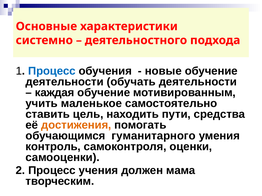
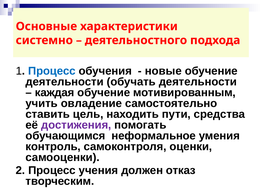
маленькое: маленькое -> овладение
достижения colour: orange -> purple
гуманитарного: гуманитарного -> неформальное
мама: мама -> отказ
